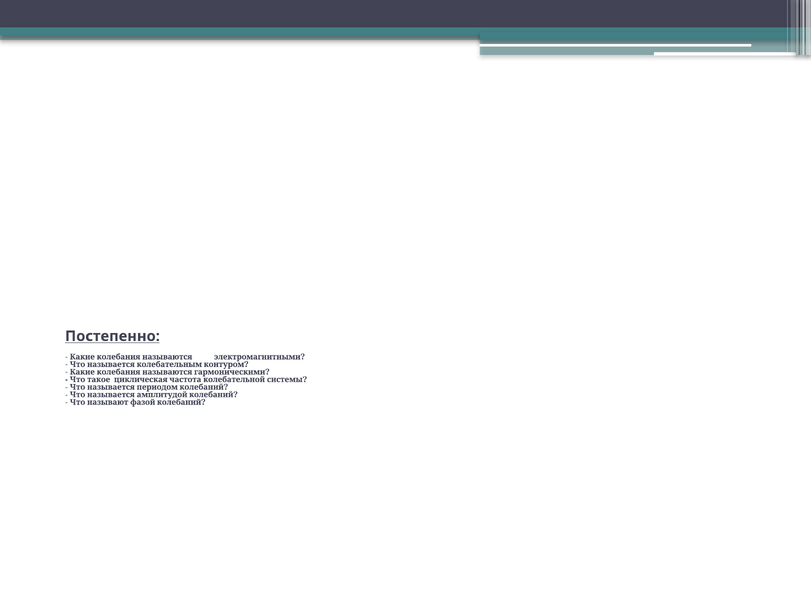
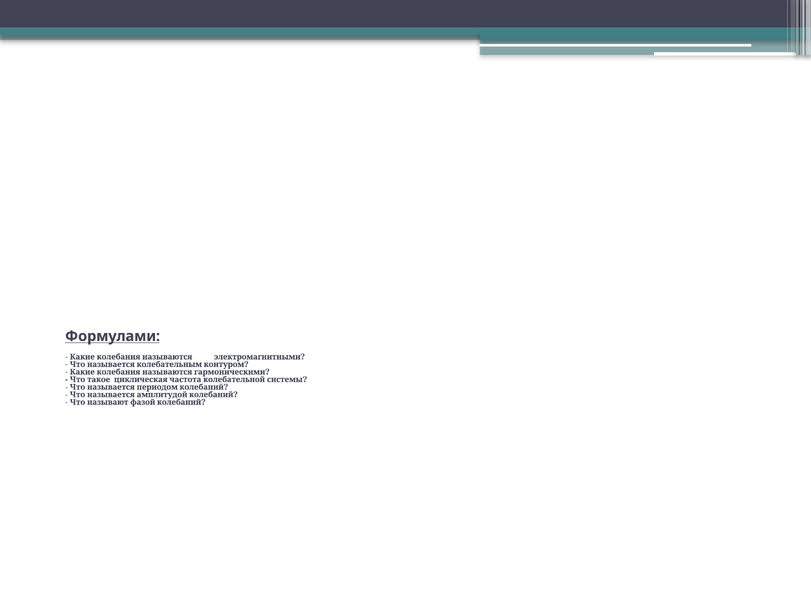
Постепенно: Постепенно -> Формулами
